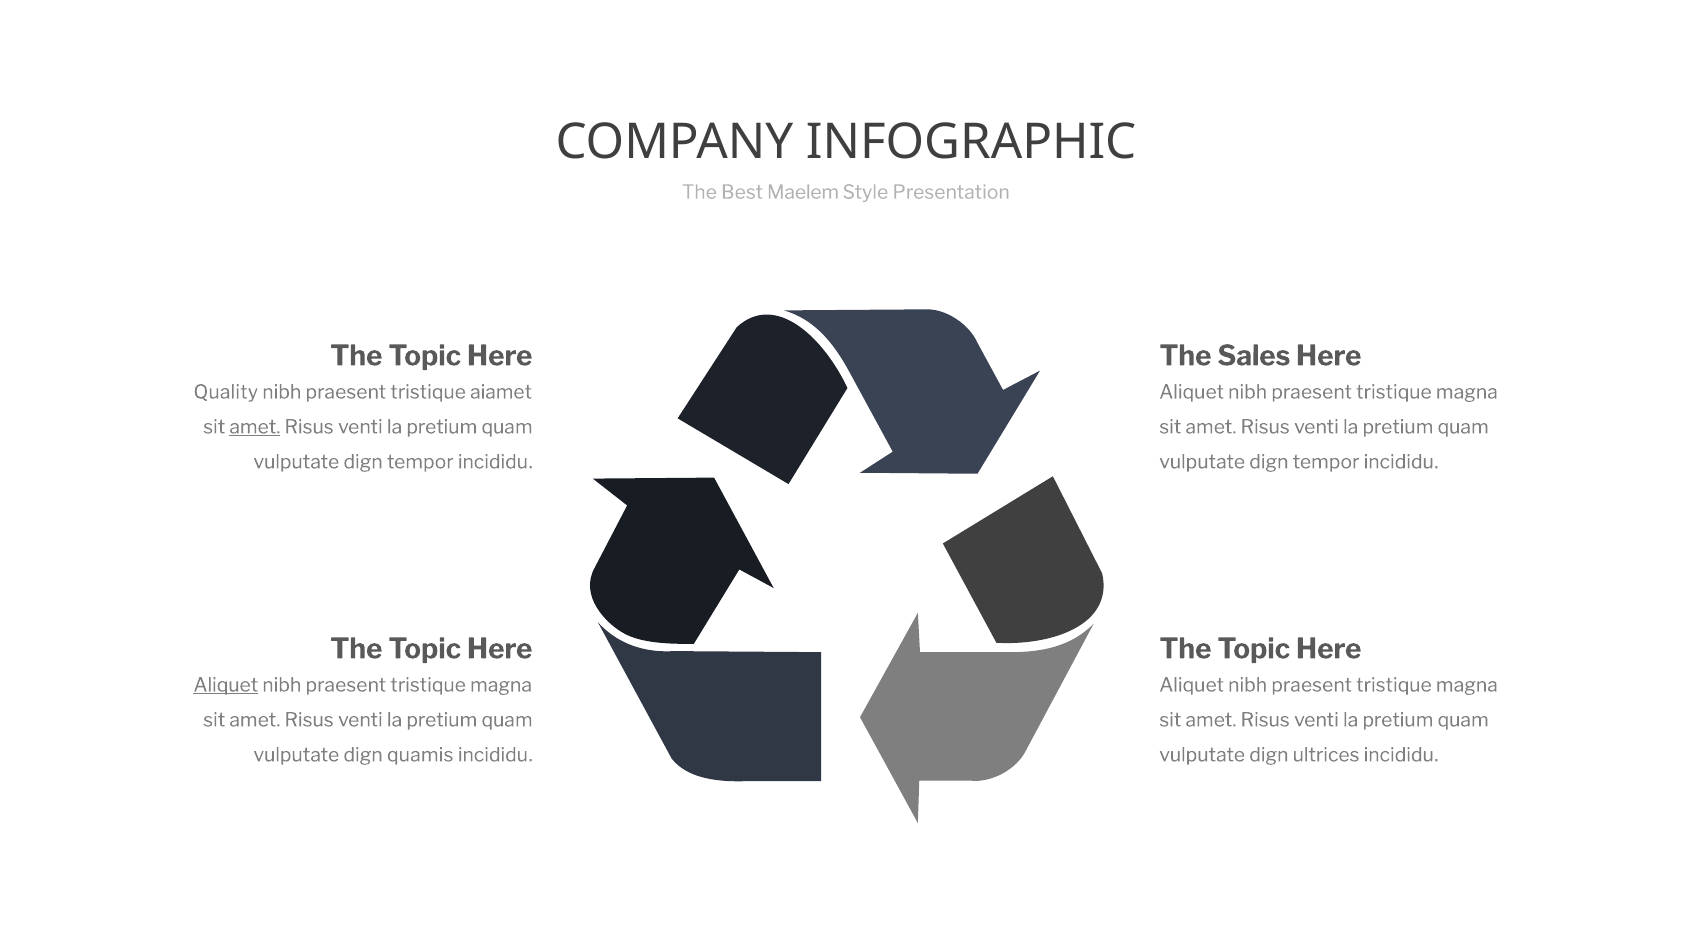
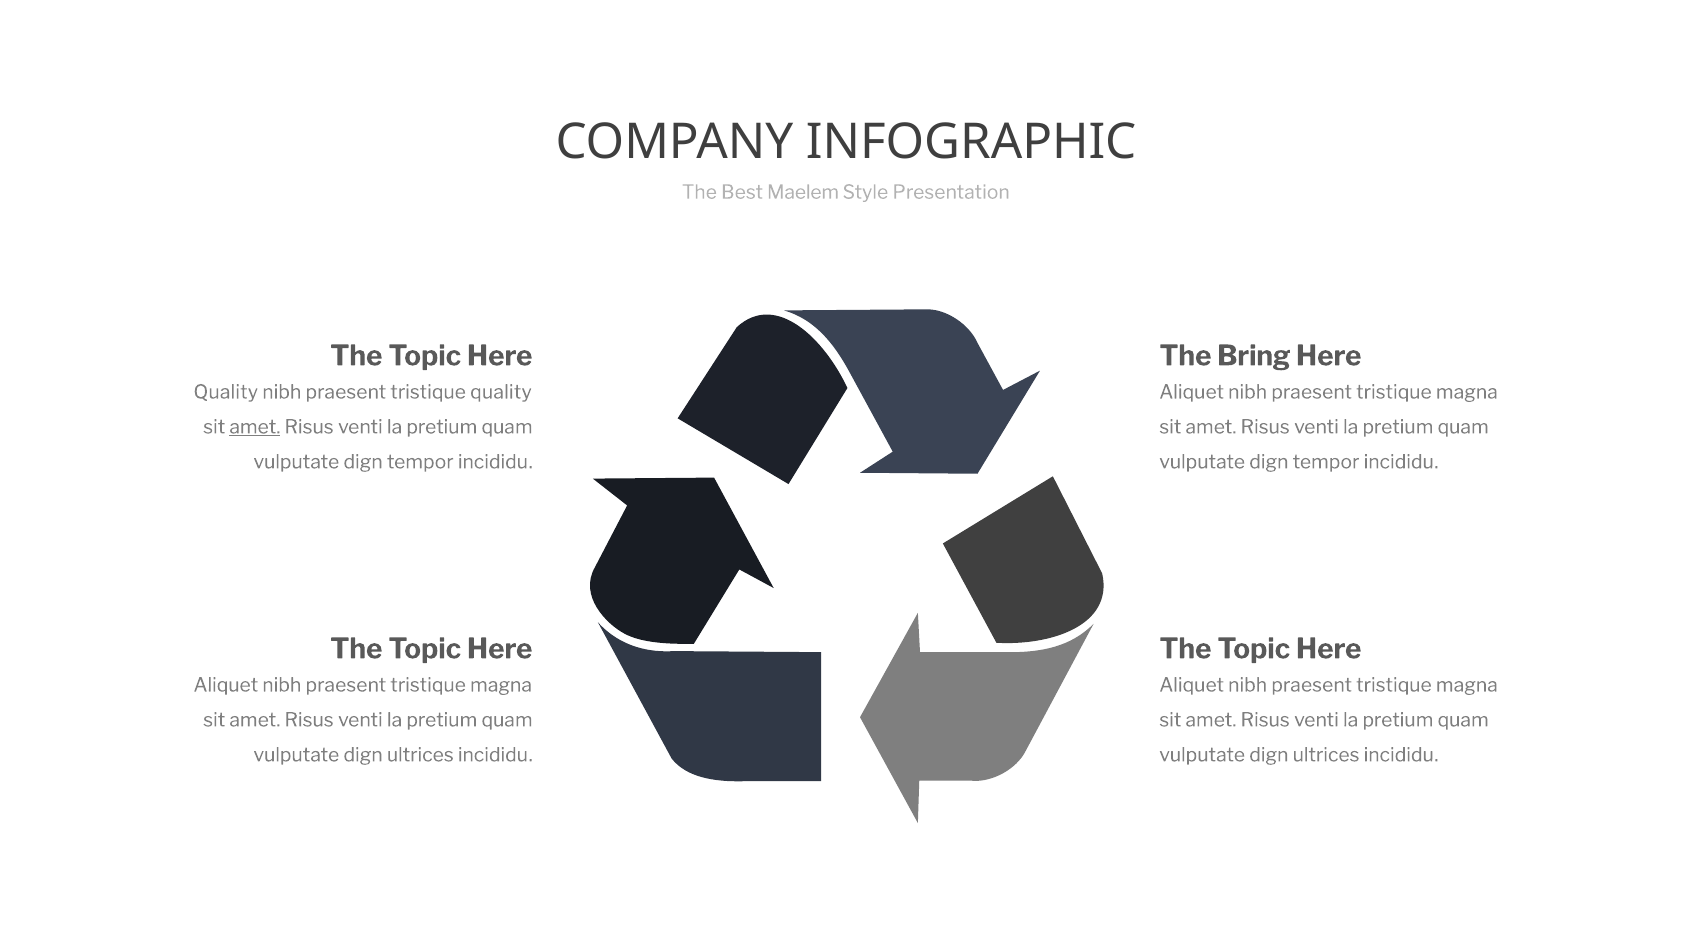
Sales: Sales -> Bring
tristique aiamet: aiamet -> quality
Aliquet at (226, 685) underline: present -> none
quamis at (420, 755): quamis -> ultrices
